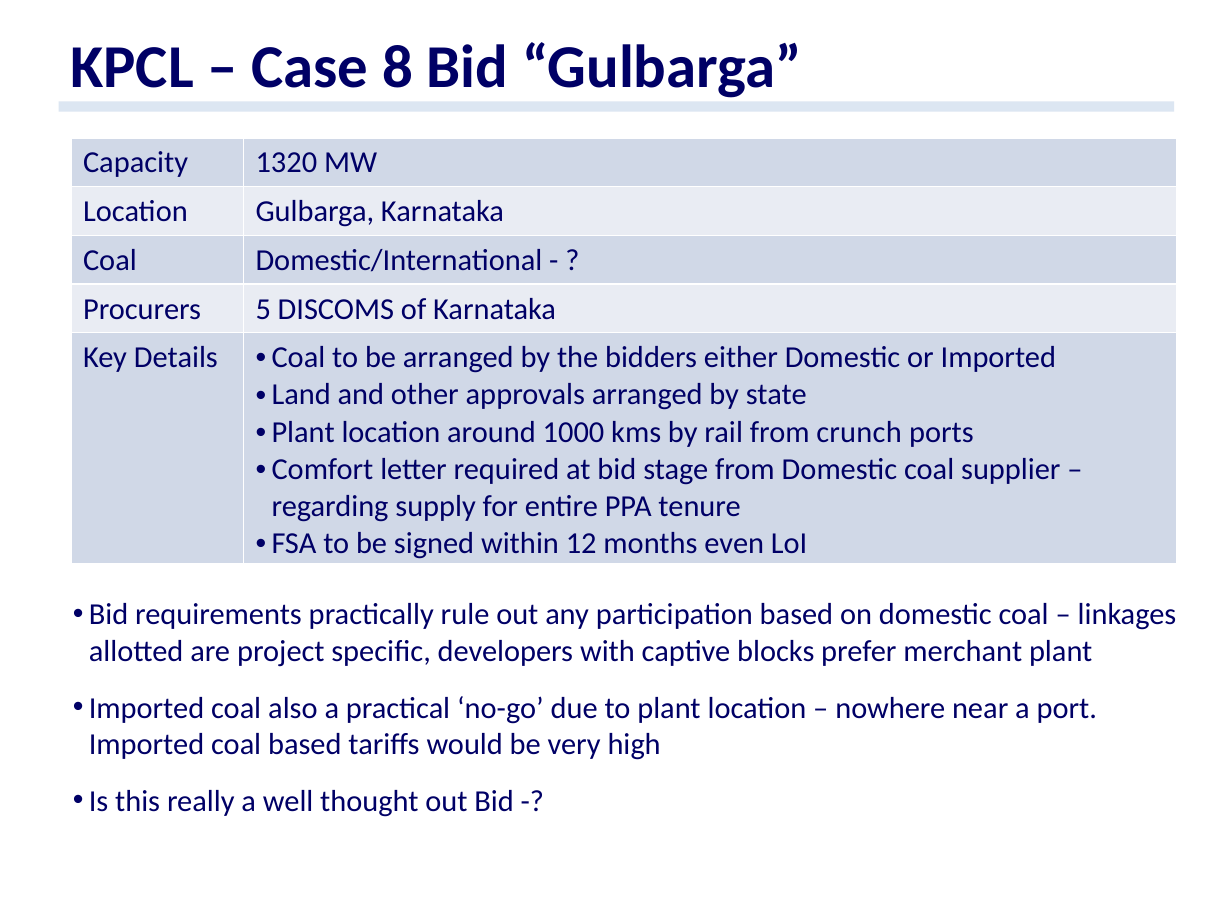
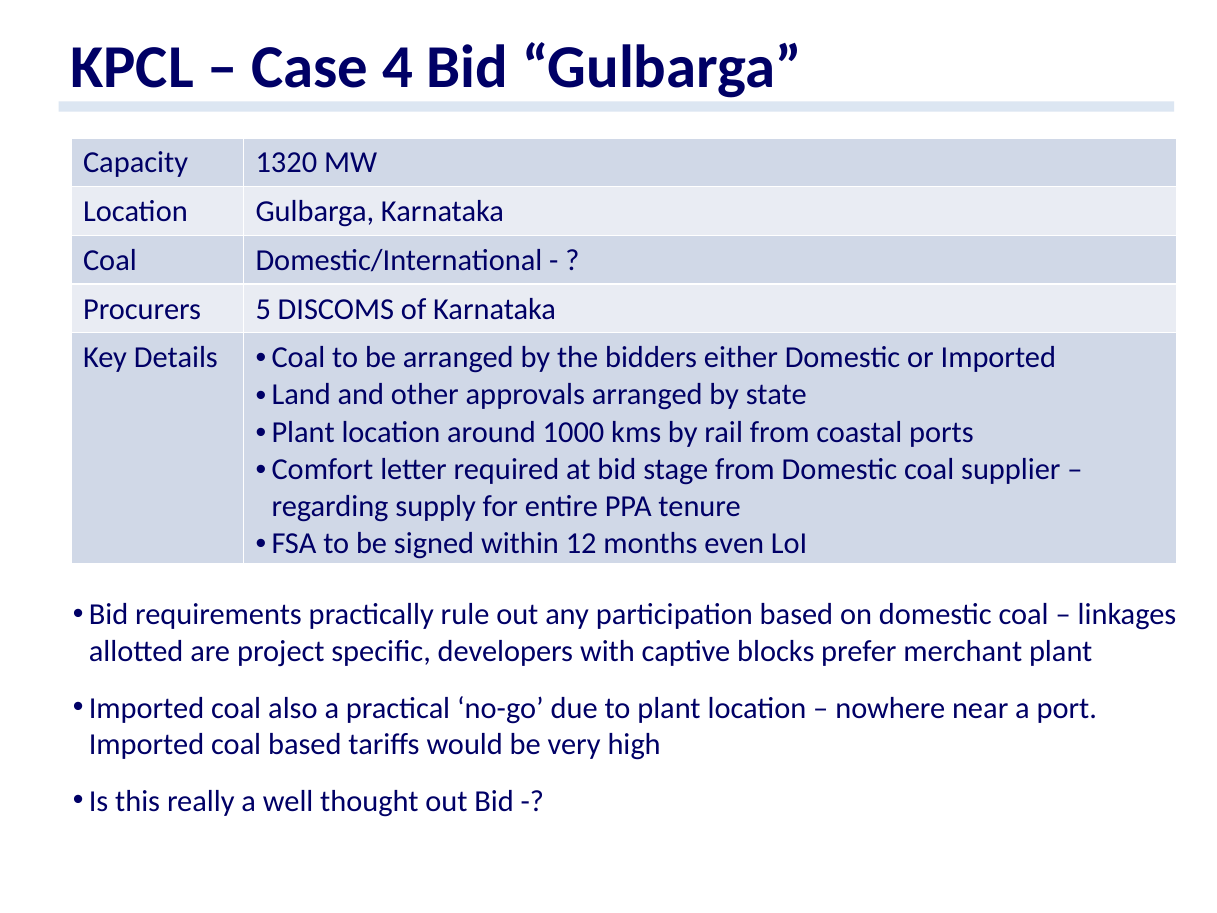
8: 8 -> 4
crunch: crunch -> coastal
